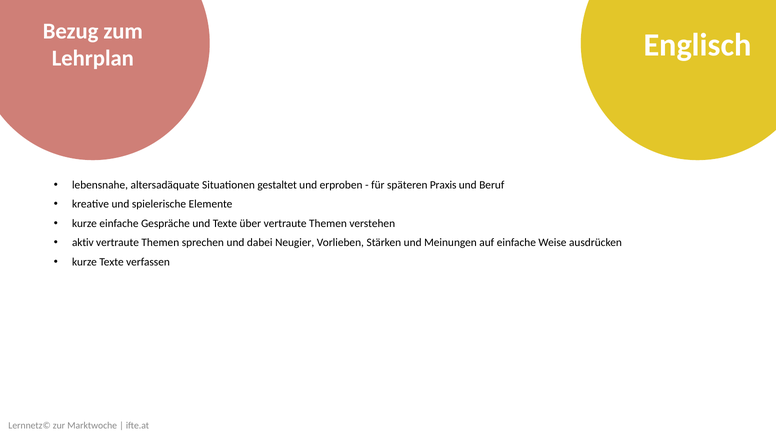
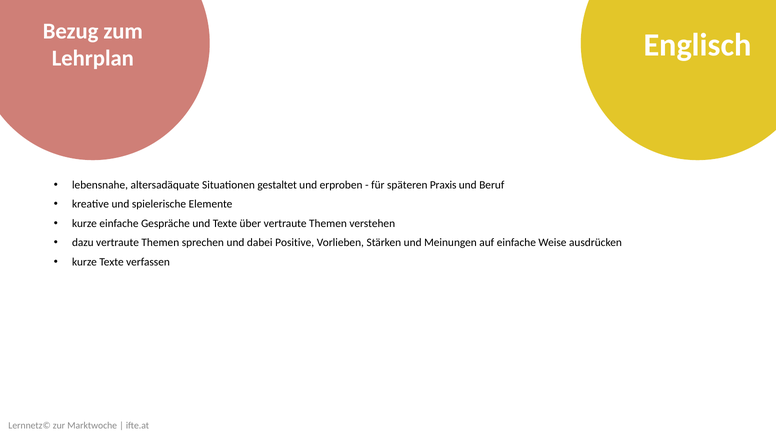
aktiv: aktiv -> dazu
Neugier: Neugier -> Positive
